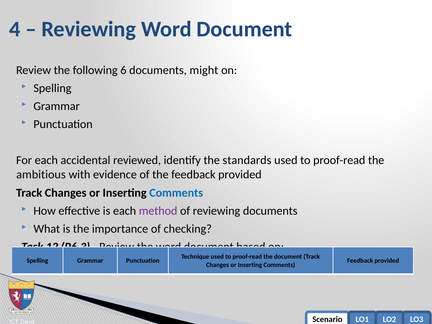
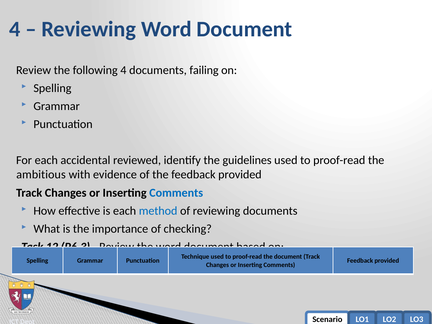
following 6: 6 -> 4
might: might -> failing
standards: standards -> guidelines
method colour: purple -> blue
